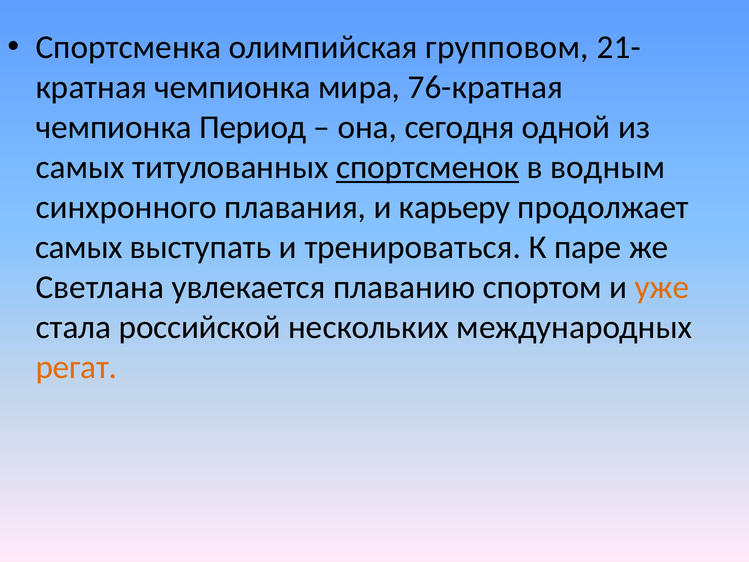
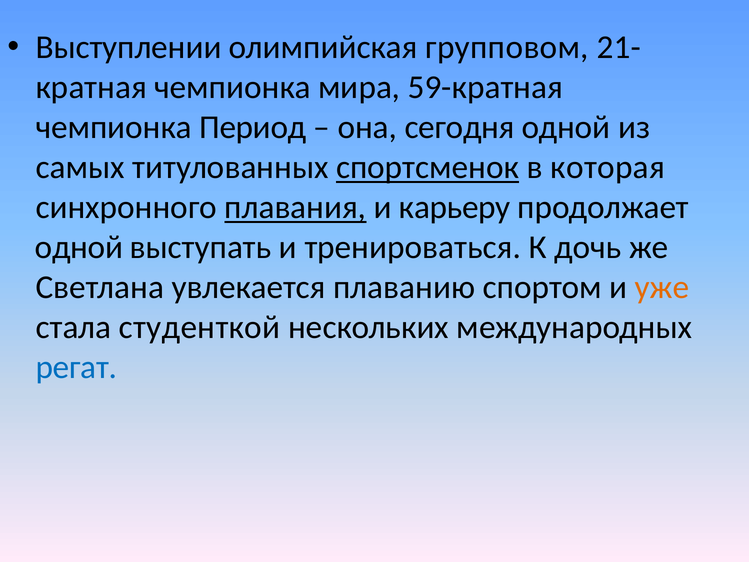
Спортсменка: Спортсменка -> Выступлении
76-кратная: 76-кратная -> 59-кратная
водным: водным -> которая
плавания underline: none -> present
самых at (79, 247): самых -> одной
паре: паре -> дочь
российской: российской -> студенткой
регат colour: orange -> blue
